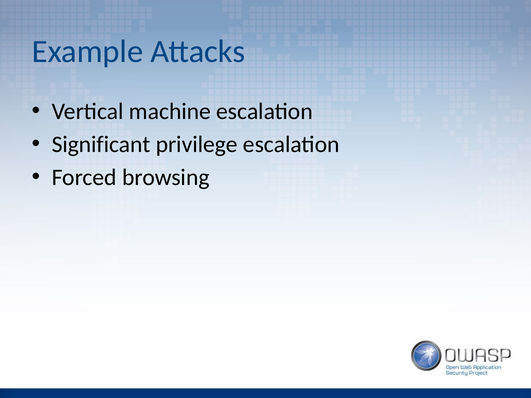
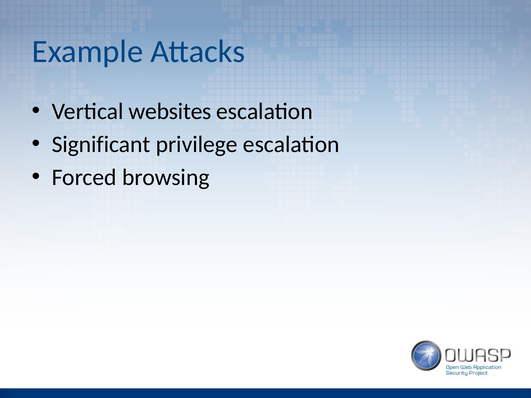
machine: machine -> websites
